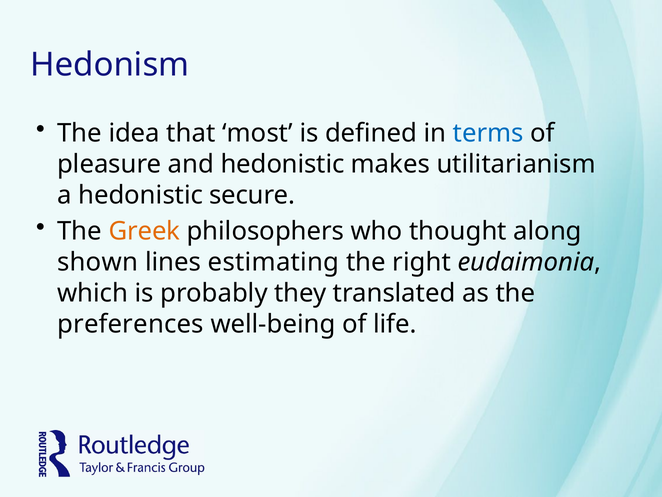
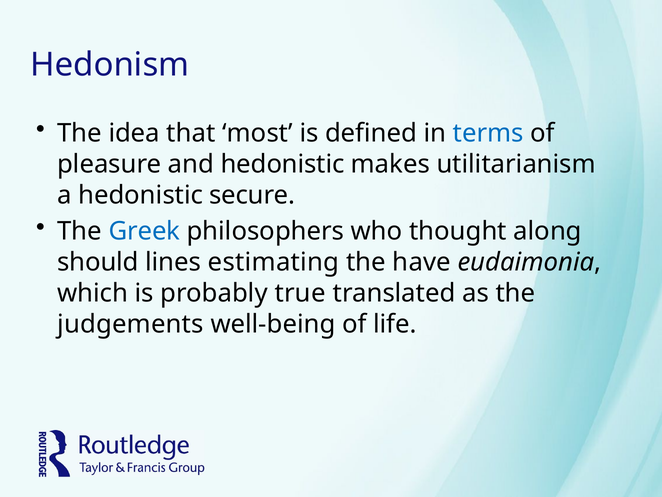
Greek colour: orange -> blue
shown: shown -> should
right: right -> have
they: they -> true
preferences: preferences -> judgements
